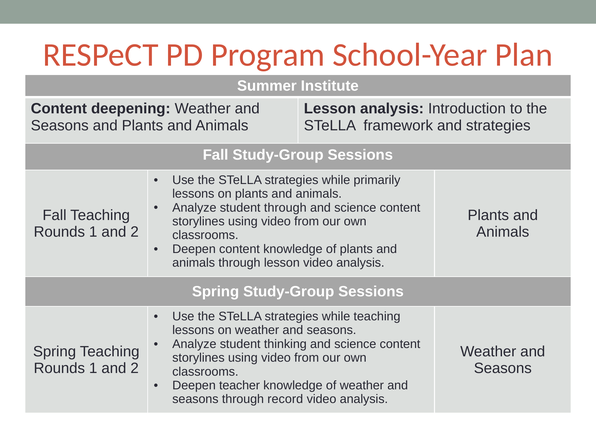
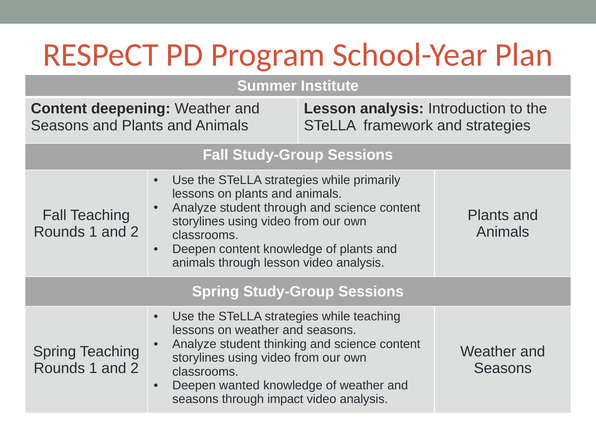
teacher: teacher -> wanted
record: record -> impact
